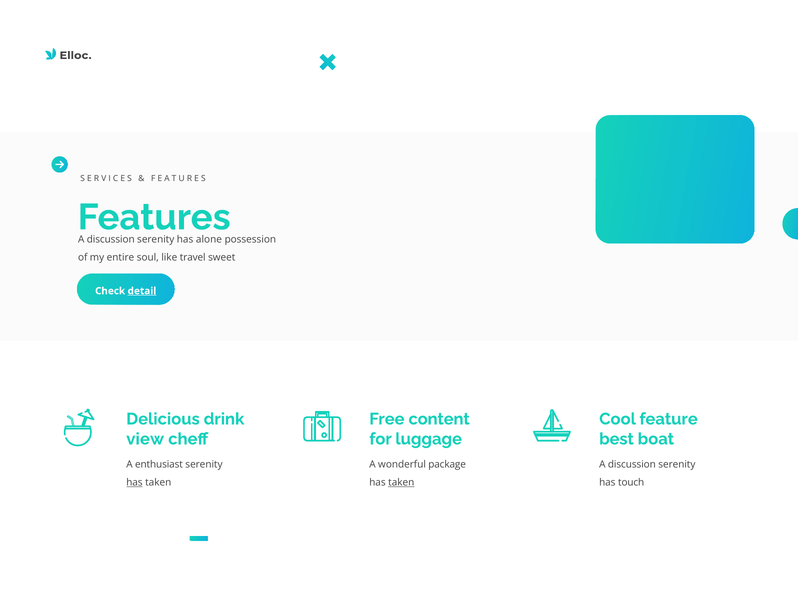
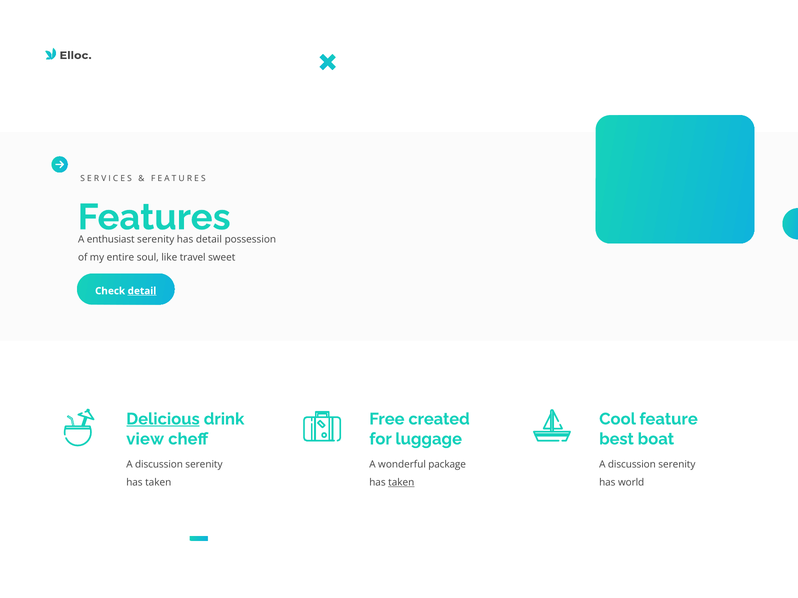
discussion at (111, 240): discussion -> enthusiast
has alone: alone -> detail
Delicious underline: none -> present
content: content -> created
enthusiast at (159, 465): enthusiast -> discussion
has at (134, 483) underline: present -> none
touch: touch -> world
